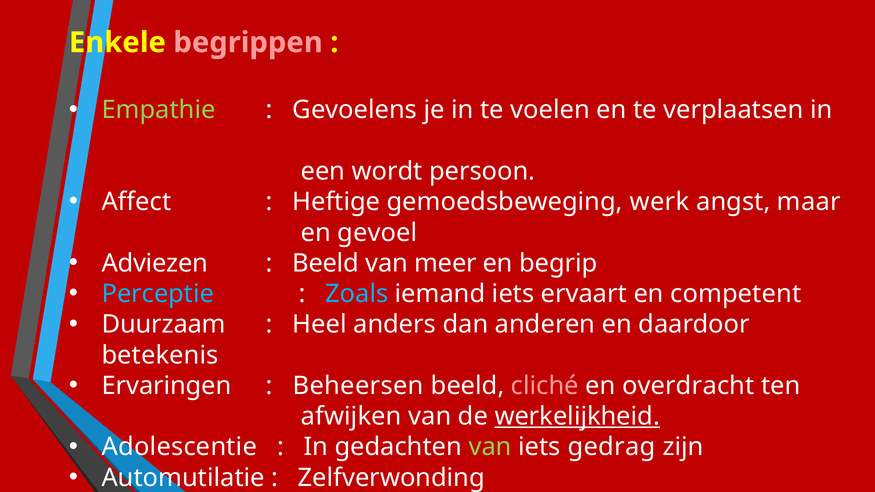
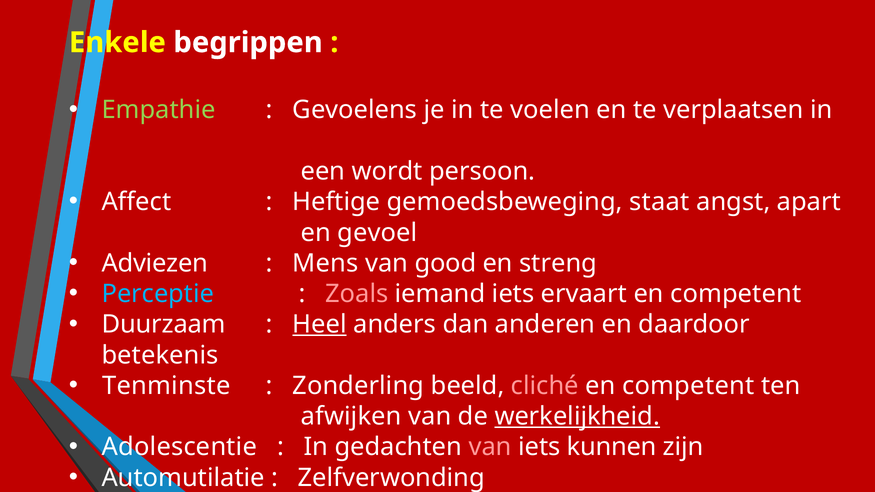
begrippen colour: pink -> white
werk: werk -> staat
maar: maar -> apart
Beeld at (326, 263): Beeld -> Mens
meer: meer -> good
begrip: begrip -> streng
Zoals colour: light blue -> pink
Heel underline: none -> present
Ervaringen: Ervaringen -> Tenminste
Beheersen: Beheersen -> Zonderling
overdracht at (688, 386): overdracht -> competent
van at (490, 447) colour: light green -> pink
gedrag: gedrag -> kunnen
